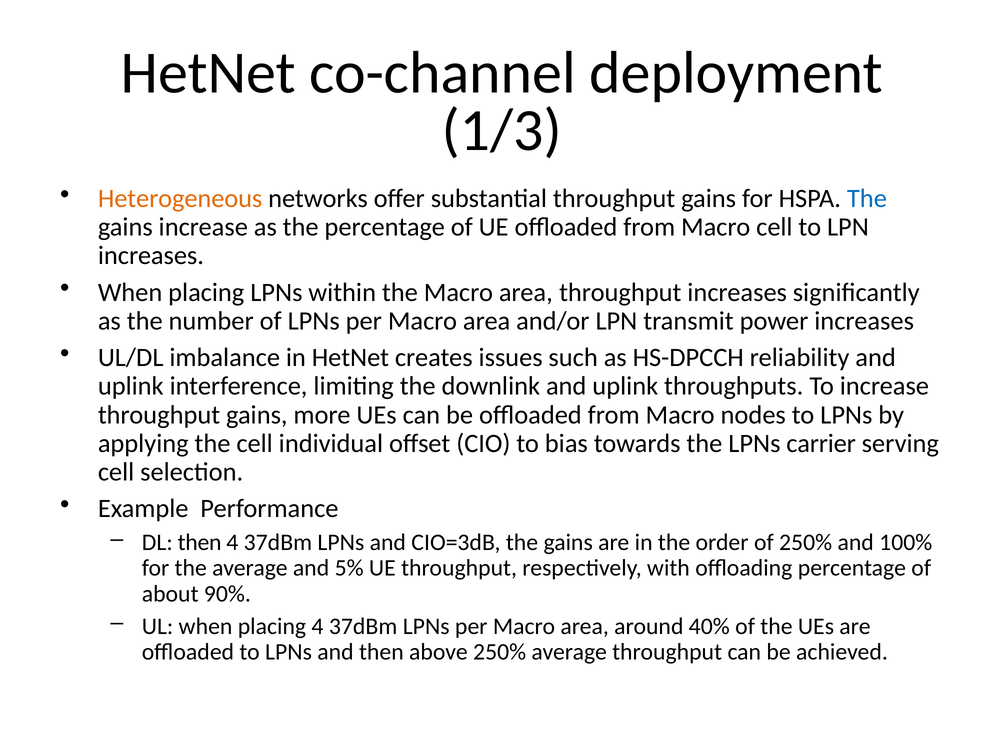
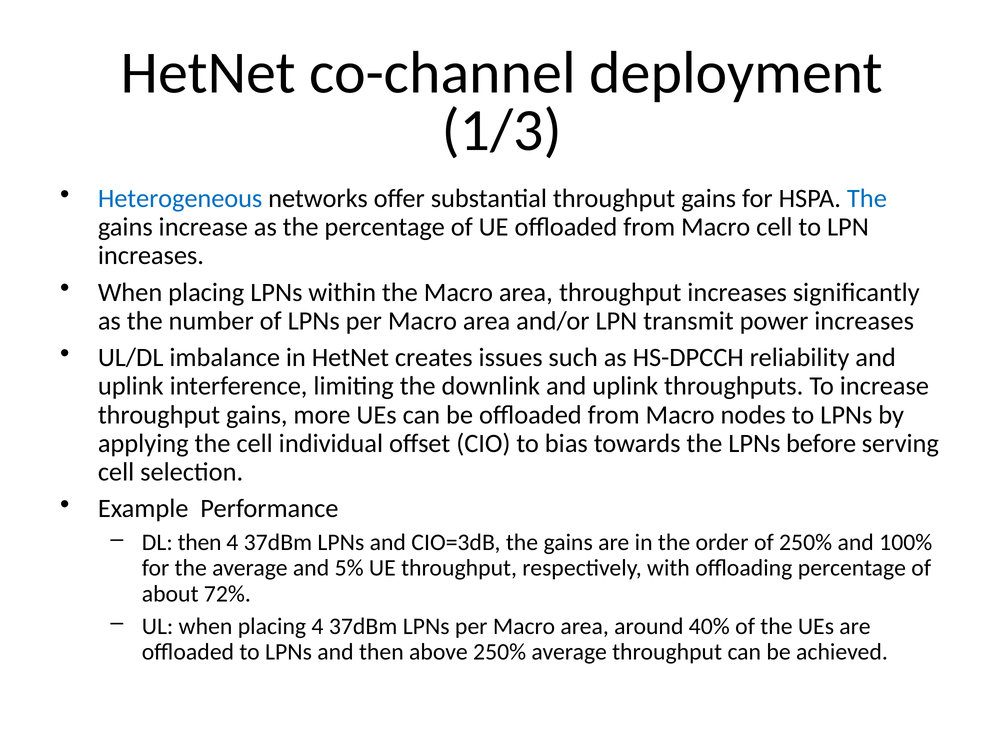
Heterogeneous colour: orange -> blue
carrier: carrier -> before
90%: 90% -> 72%
